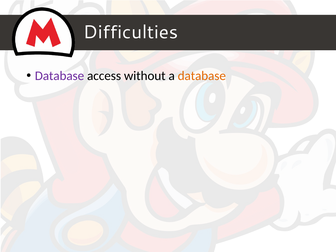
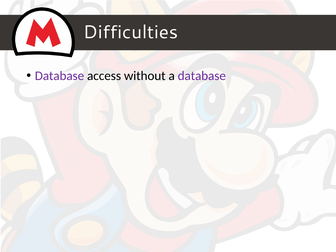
database at (202, 76) colour: orange -> purple
